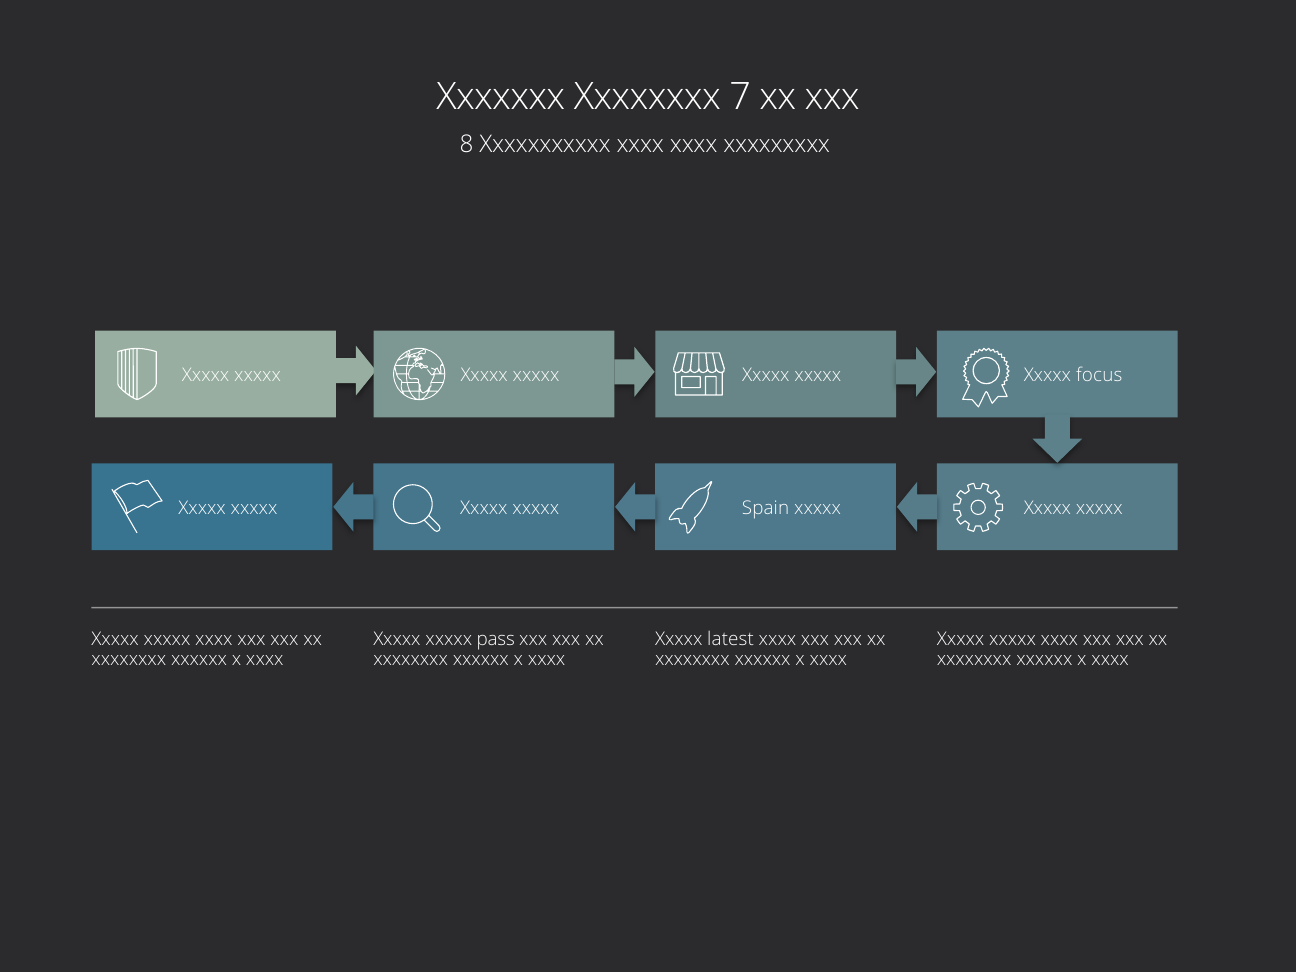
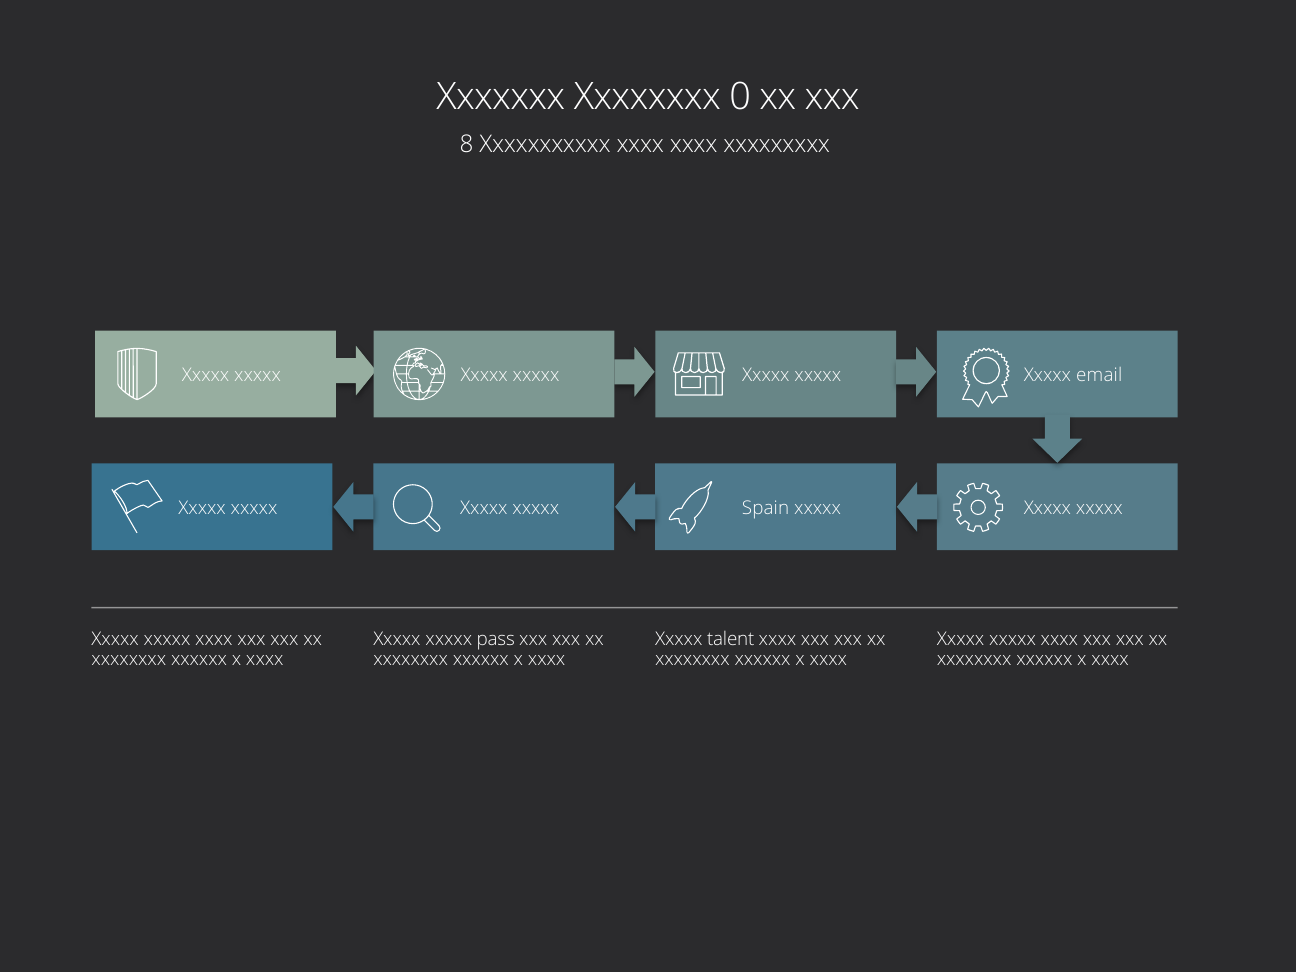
7: 7 -> 0
focus: focus -> email
latest: latest -> talent
